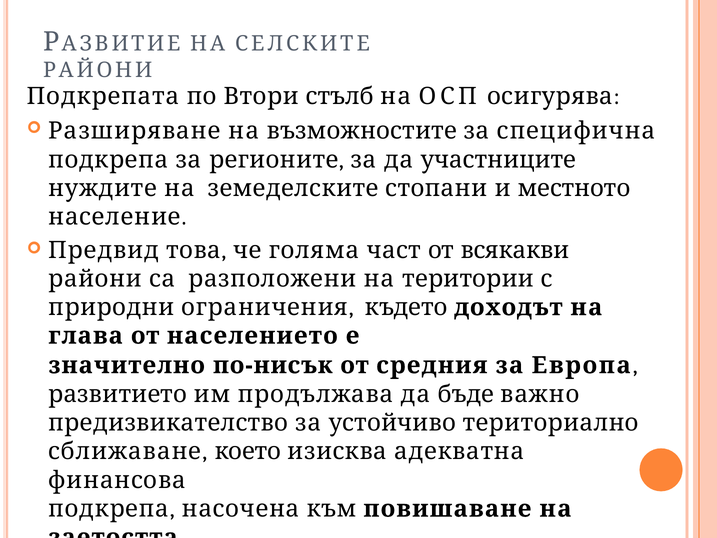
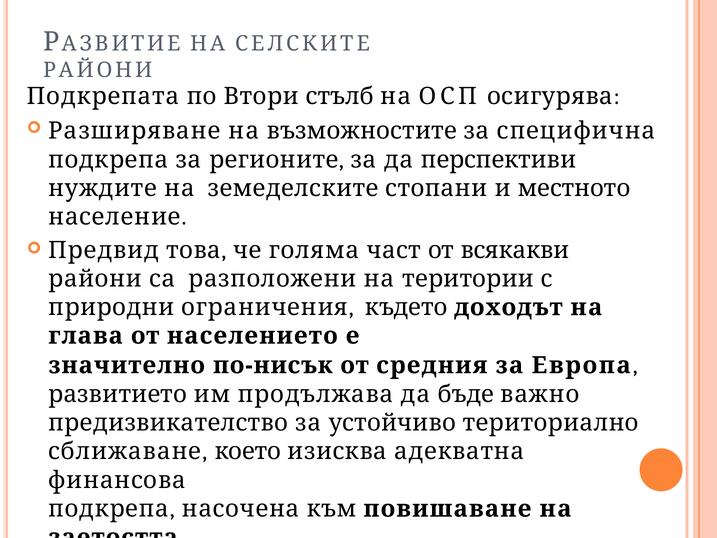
участниците: участниците -> перспективи
